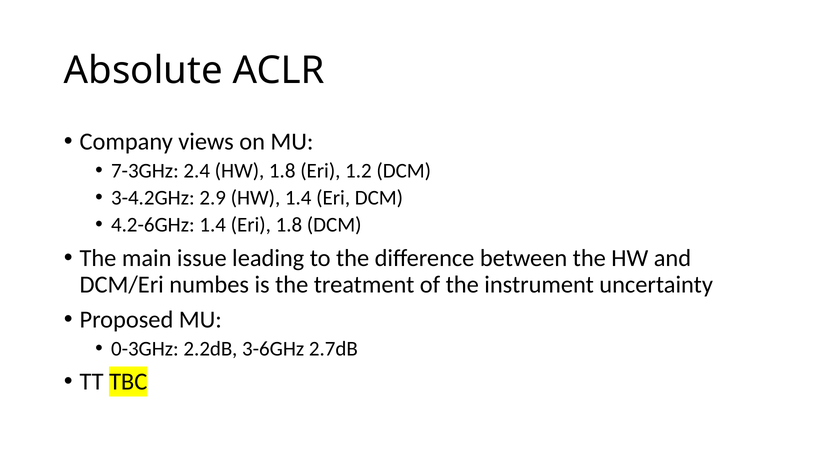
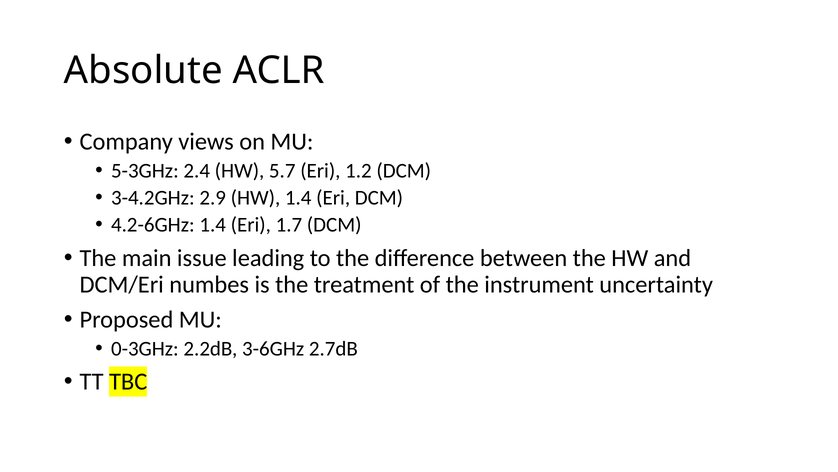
7-3GHz: 7-3GHz -> 5-3GHz
HW 1.8: 1.8 -> 5.7
Eri 1.8: 1.8 -> 1.7
